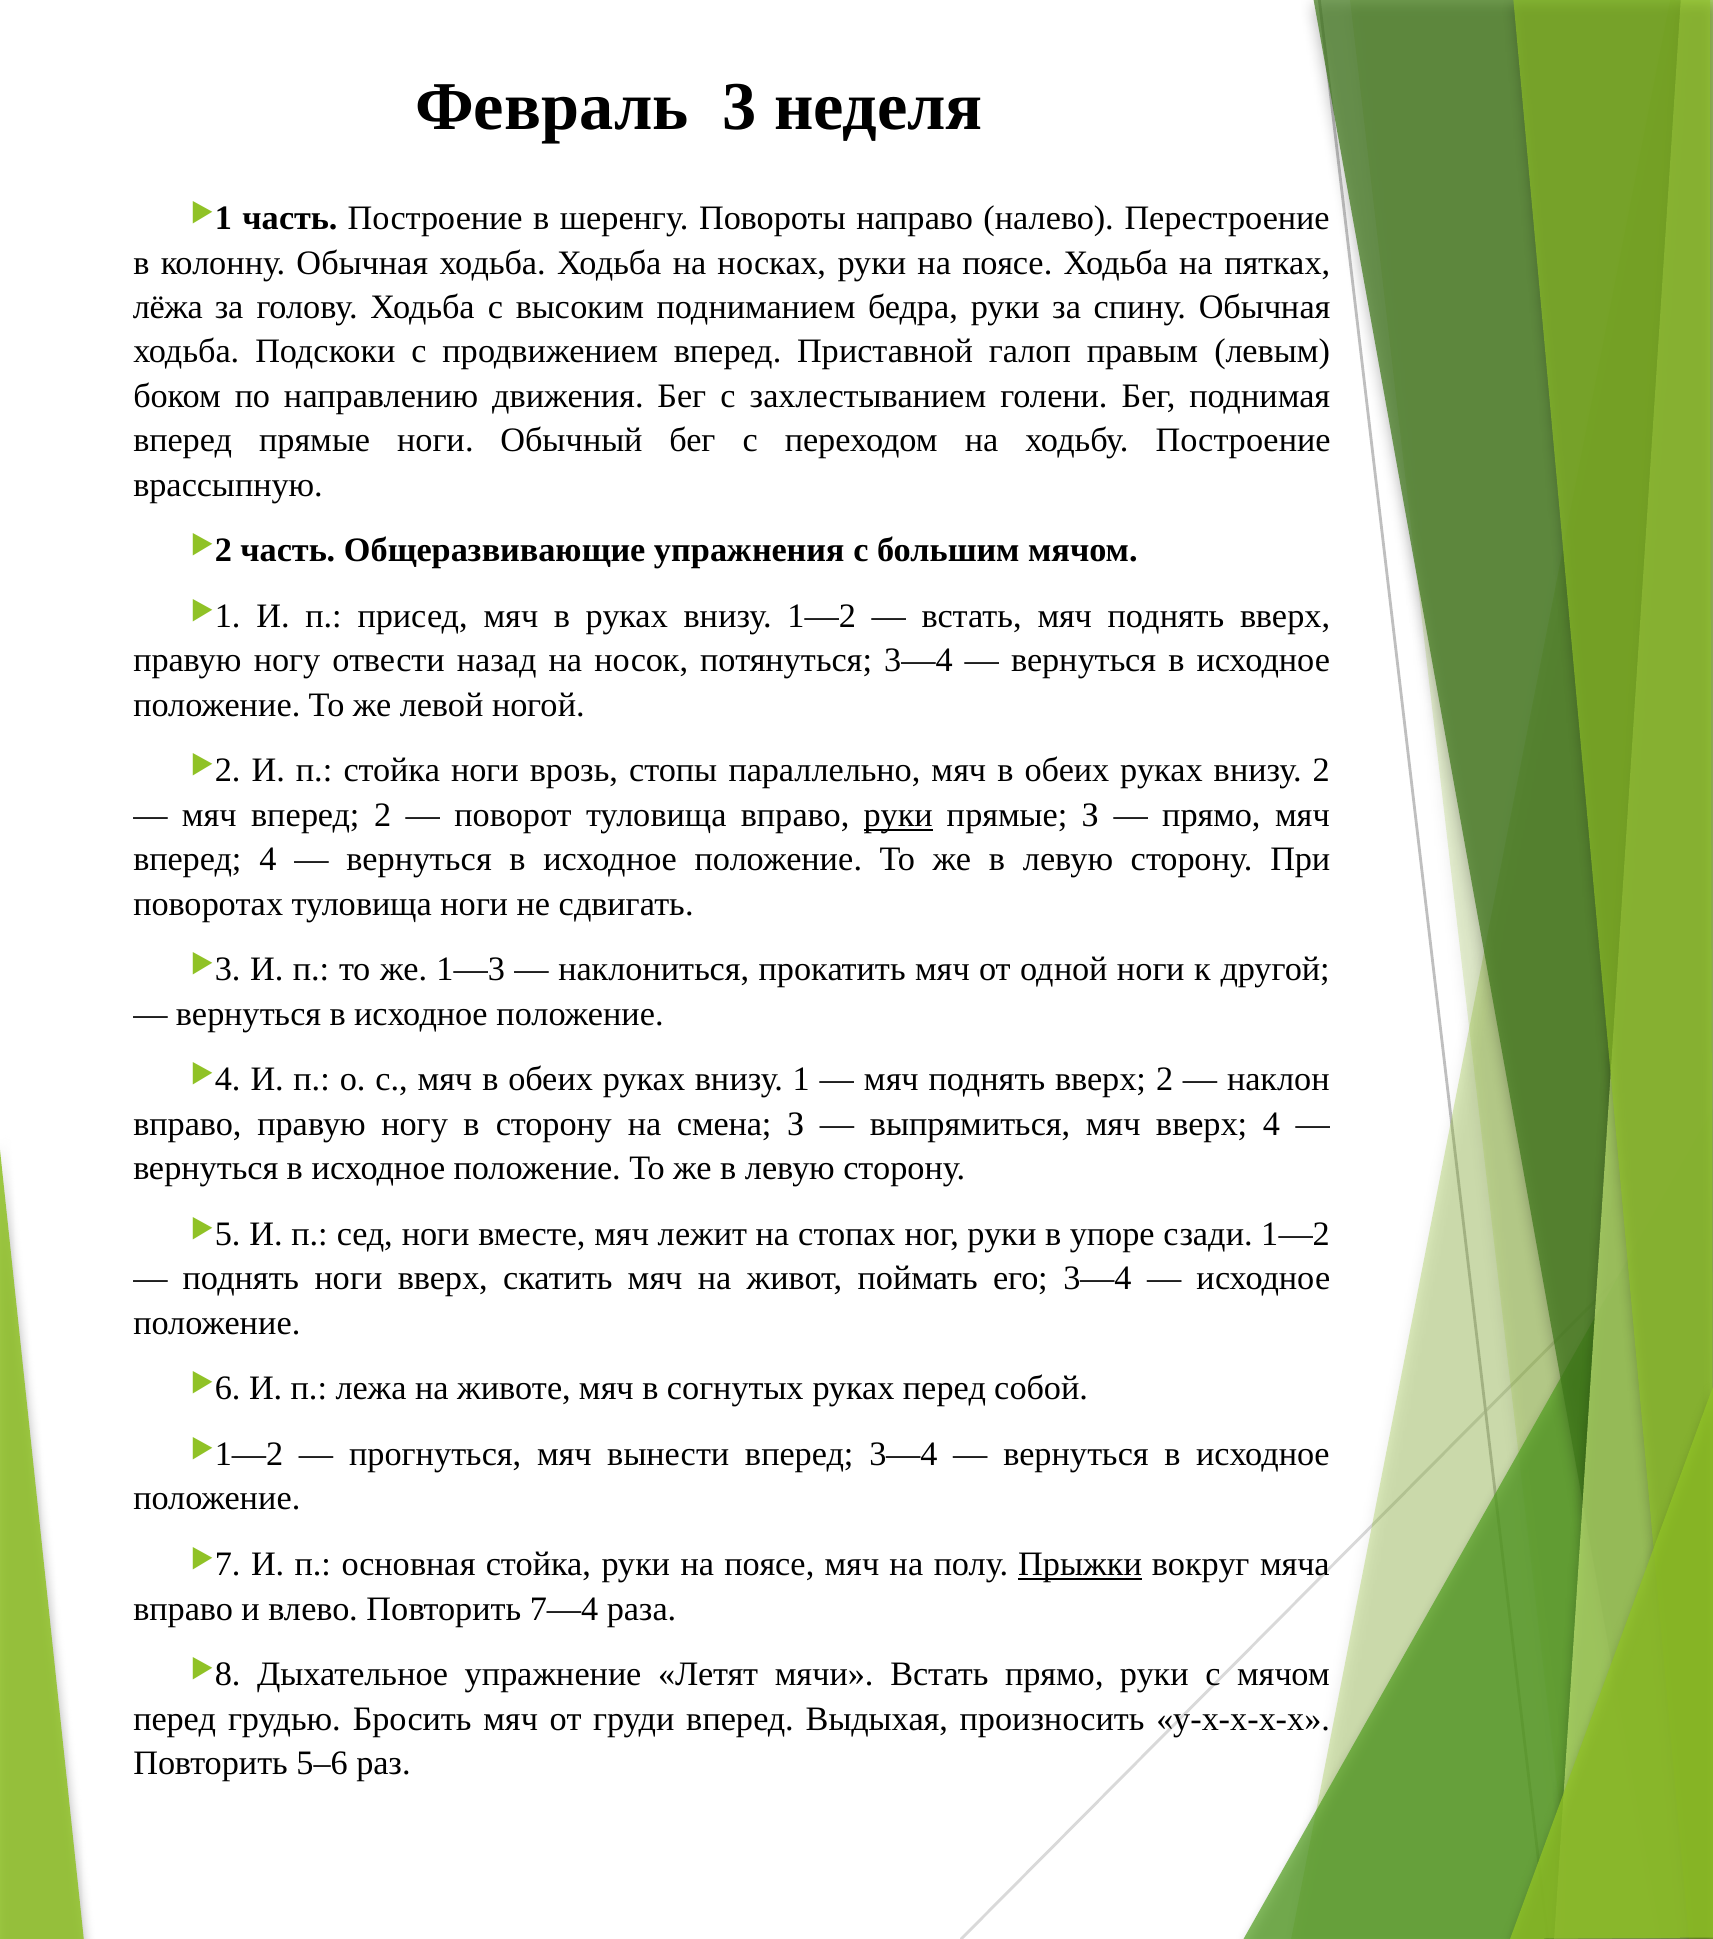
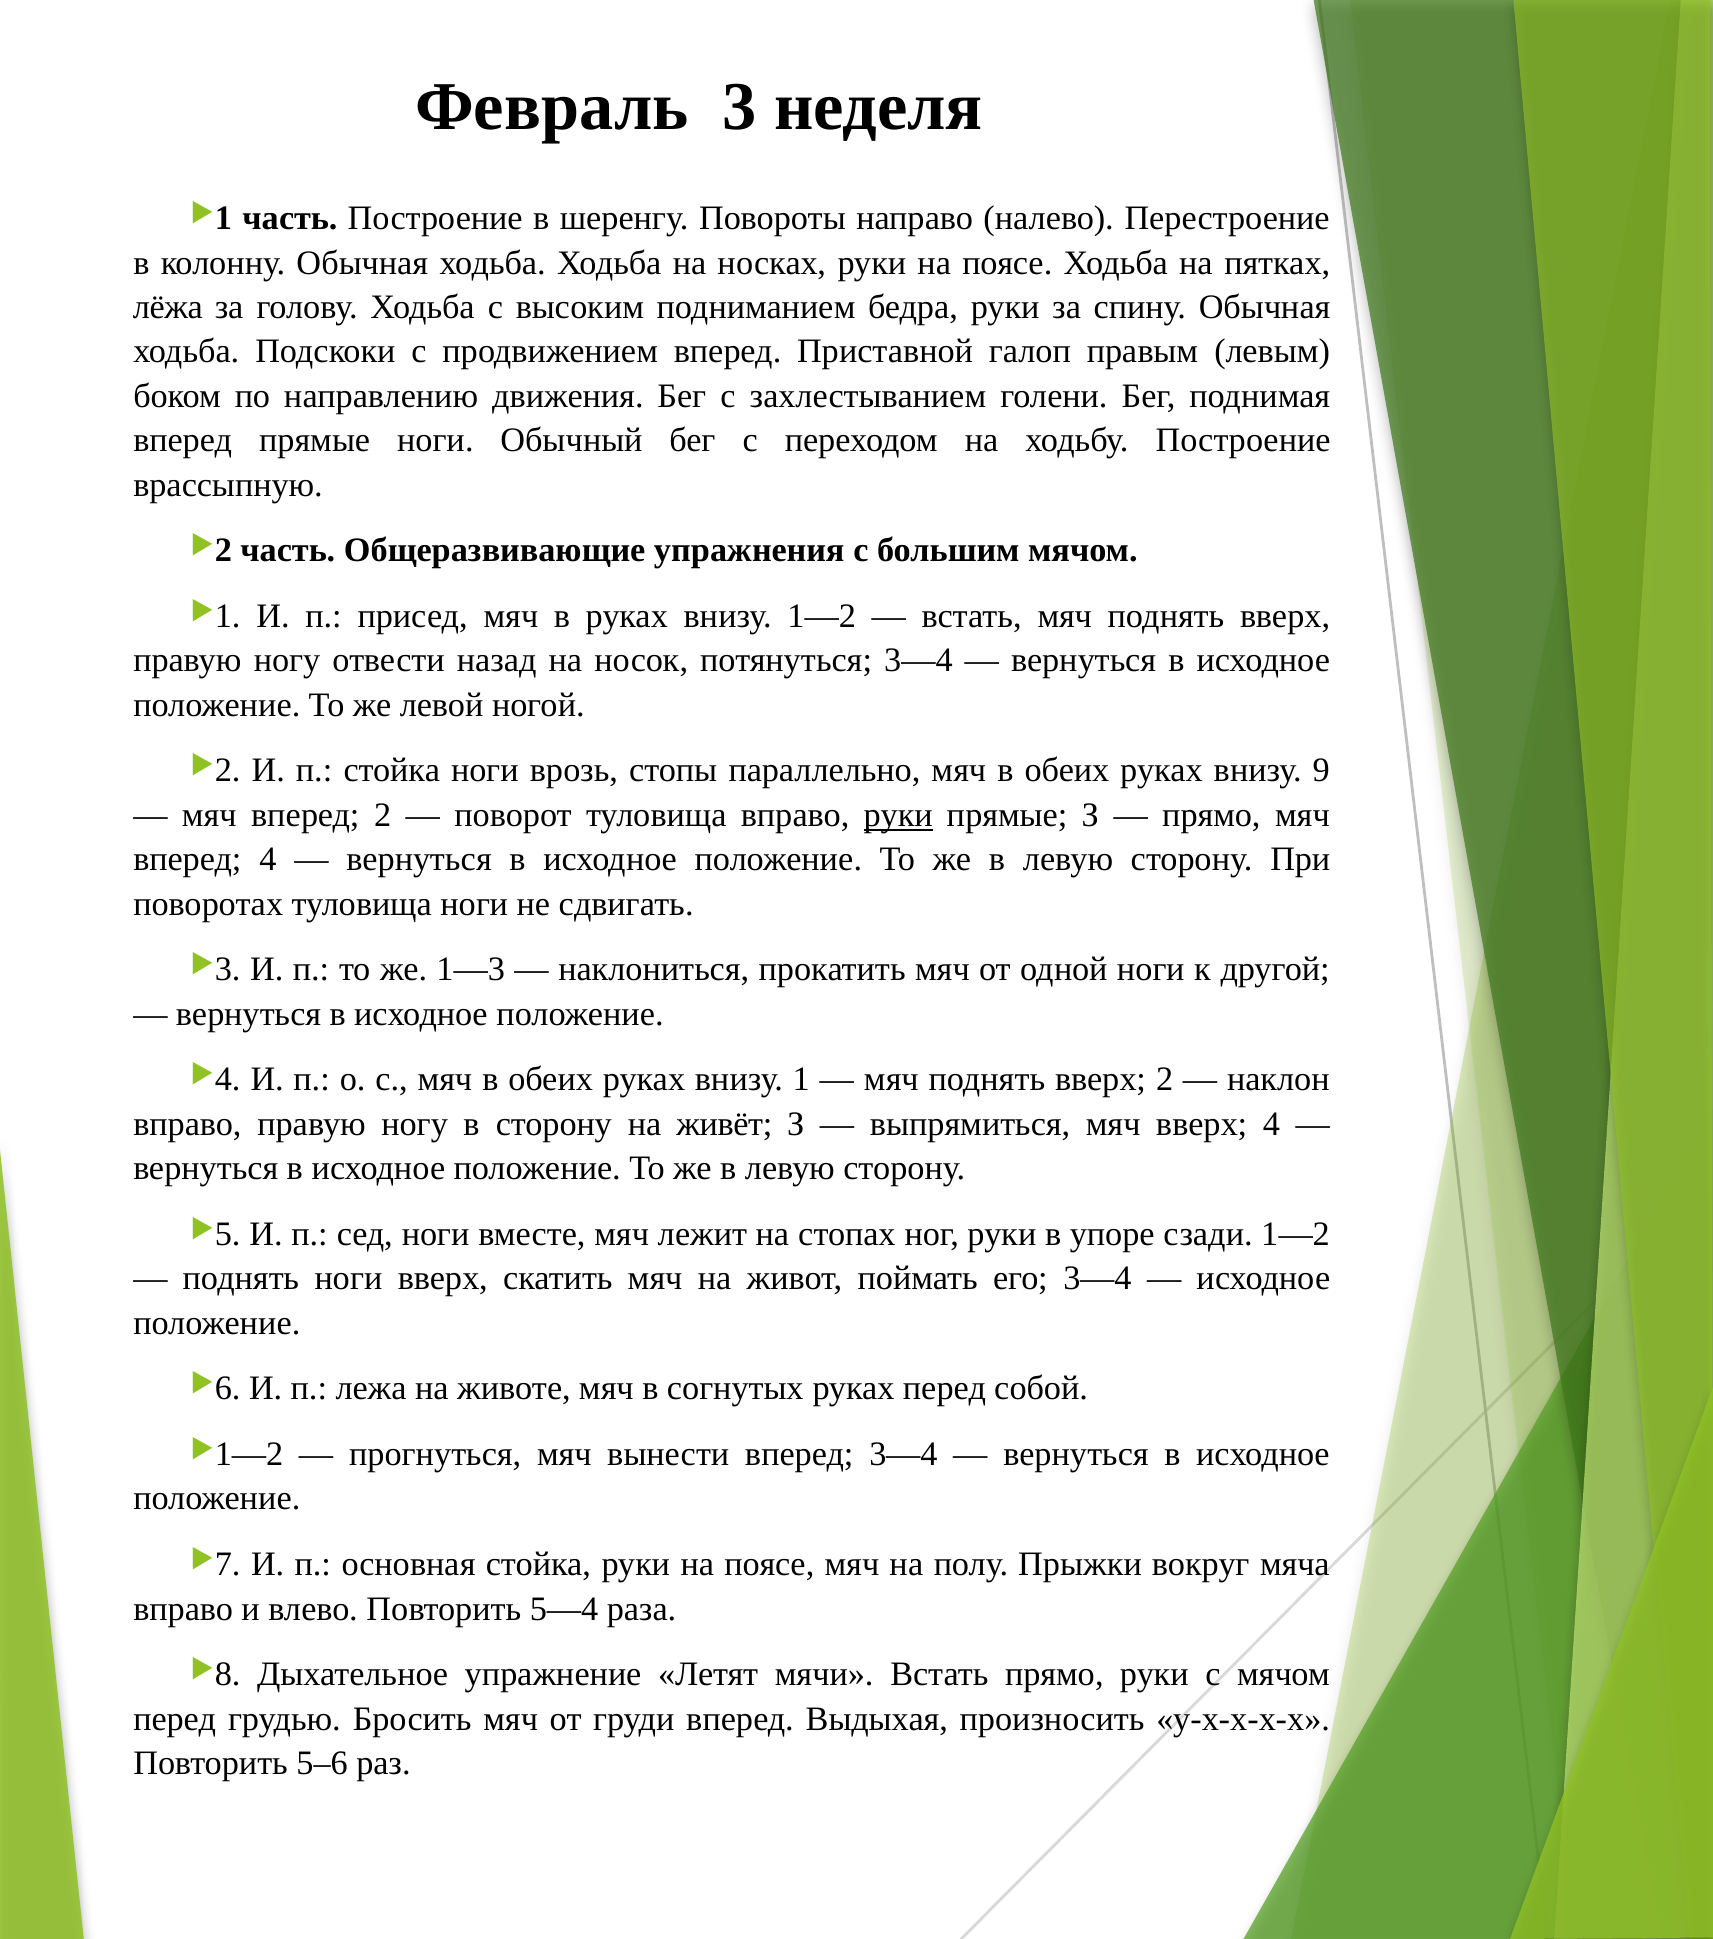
внизу 2: 2 -> 9
смена: смена -> живёт
Прыжки underline: present -> none
7—4: 7—4 -> 5—4
